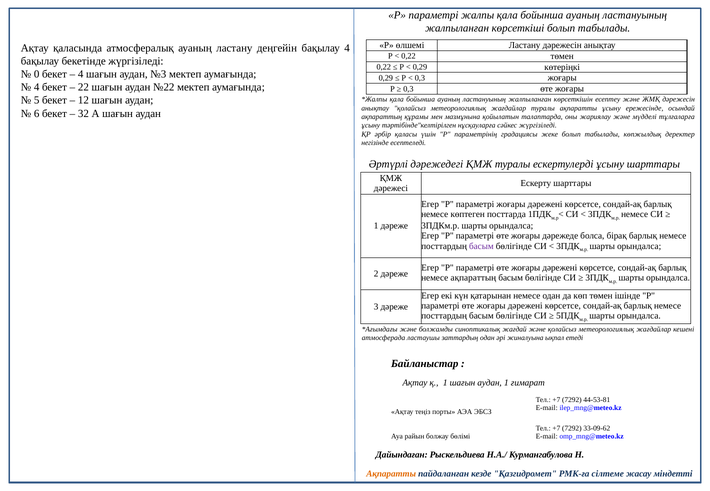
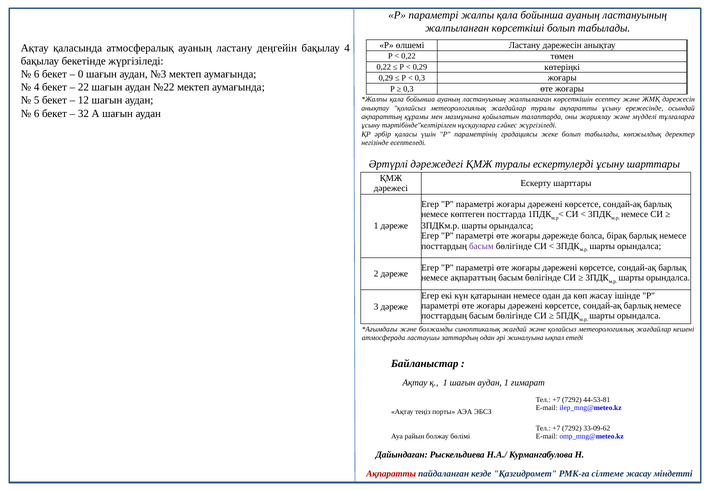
0 at (37, 74): 0 -> 6
4 at (81, 74): 4 -> 0
көп төмен: төмен -> жасау
Ақпаратты at (391, 474) colour: orange -> red
